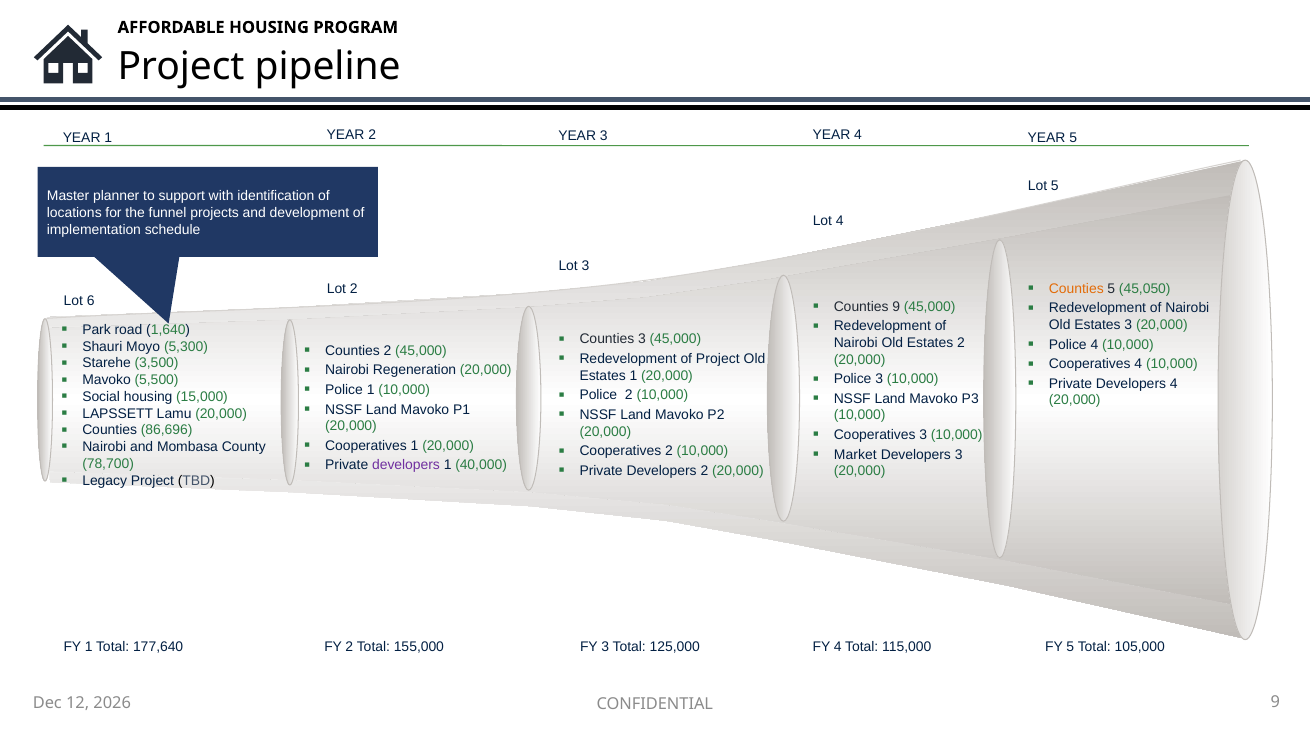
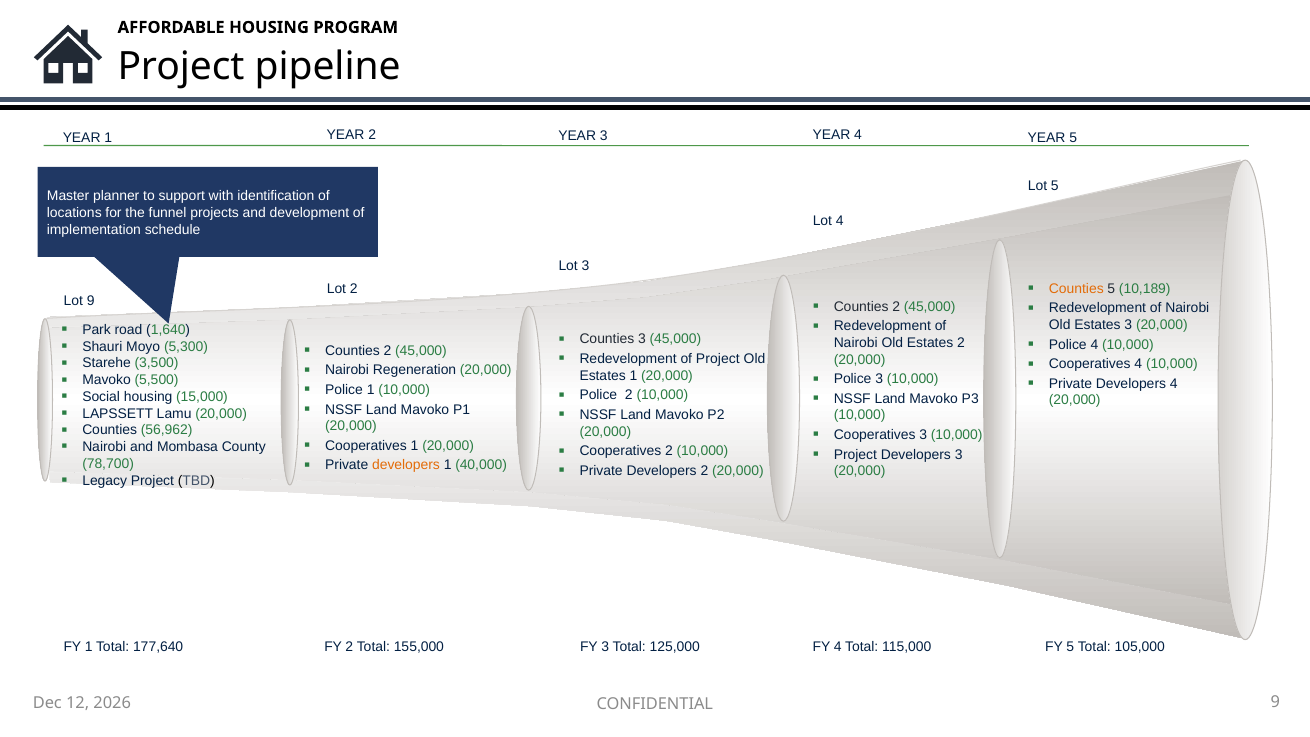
45,050: 45,050 -> 10,189
Lot 6: 6 -> 9
9 at (896, 307): 9 -> 2
86,696: 86,696 -> 56,962
Market at (855, 454): Market -> Project
developers at (406, 465) colour: purple -> orange
